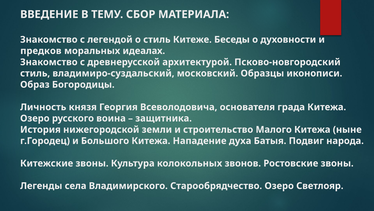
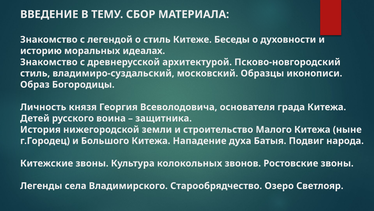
предков: предков -> историю
Озеро at (35, 118): Озеро -> Детей
